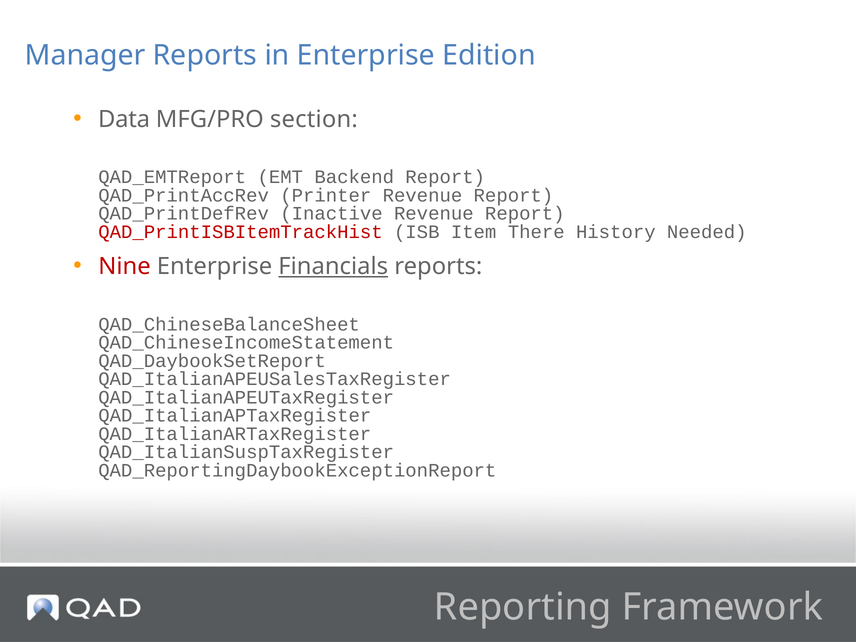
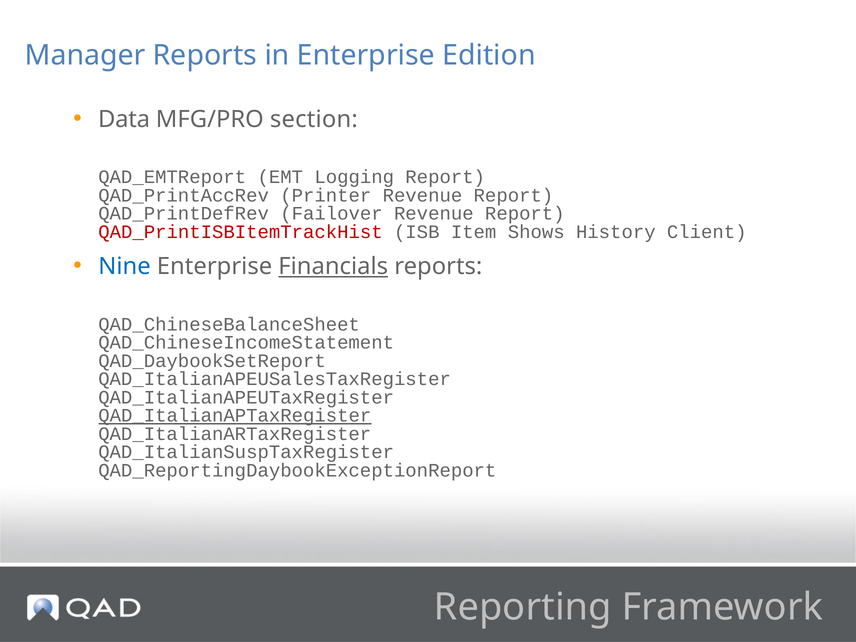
Backend: Backend -> Logging
Inactive: Inactive -> Failover
There: There -> Shows
Needed: Needed -> Client
Nine colour: red -> blue
QAD_ItalianAPTaxRegister underline: none -> present
